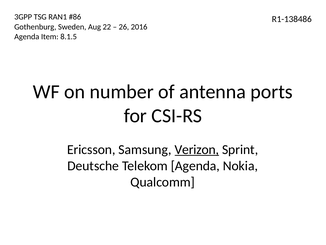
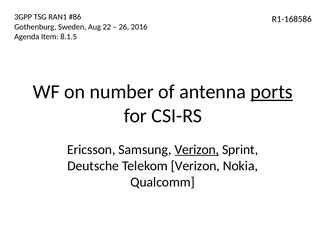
R1-138486: R1-138486 -> R1-168586
ports underline: none -> present
Telekom Agenda: Agenda -> Verizon
